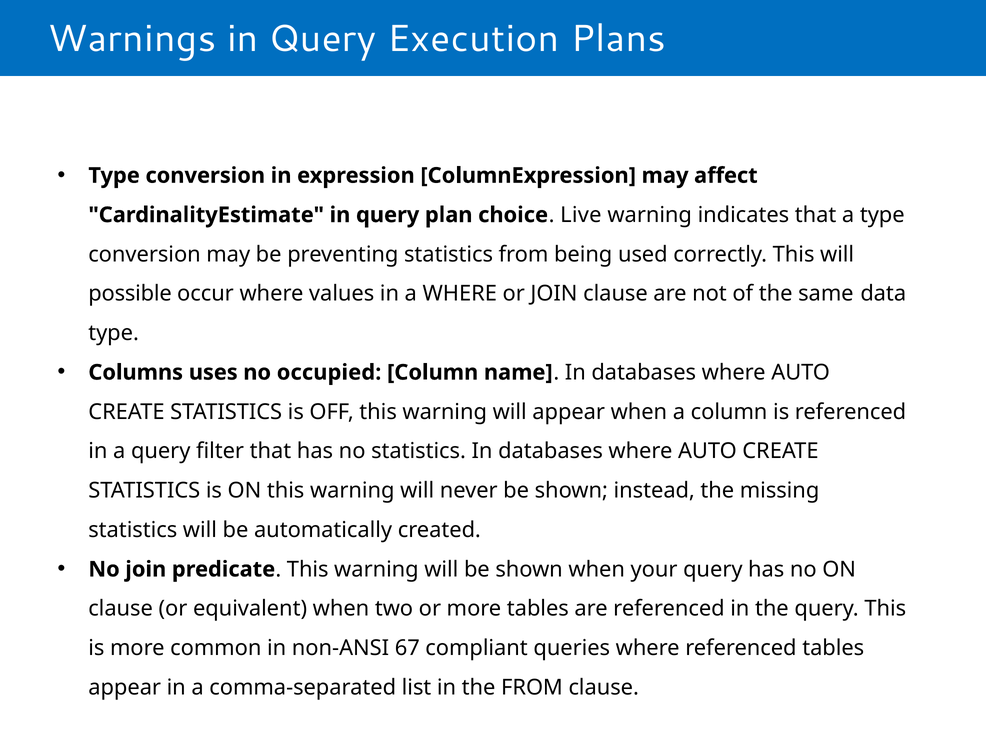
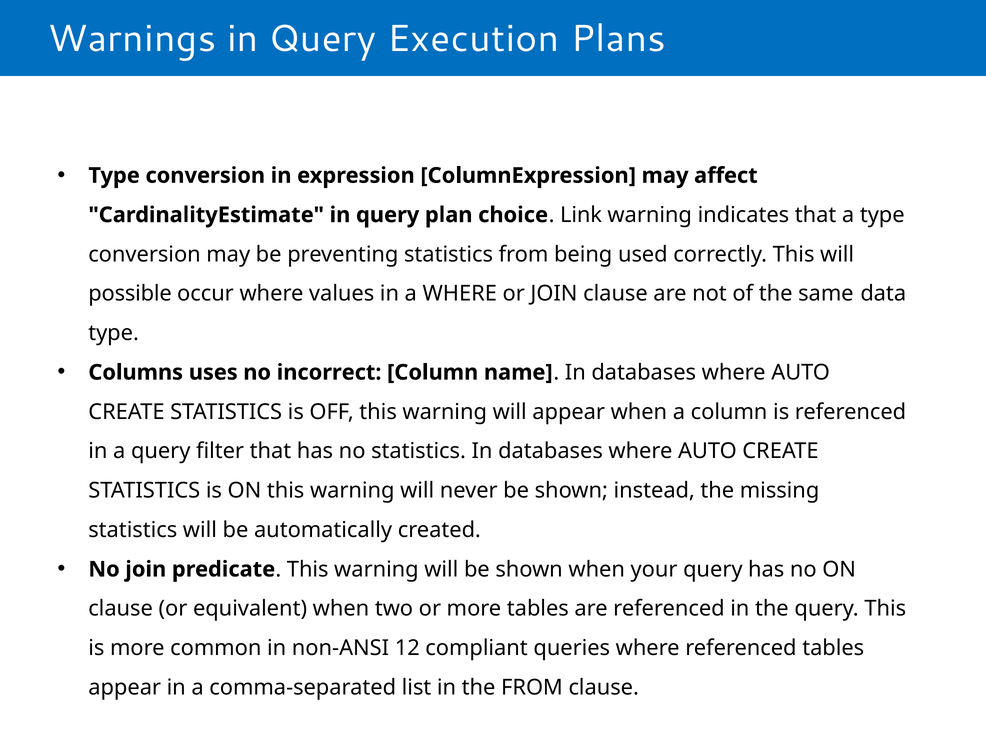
Live: Live -> Link
occupied: occupied -> incorrect
67: 67 -> 12
